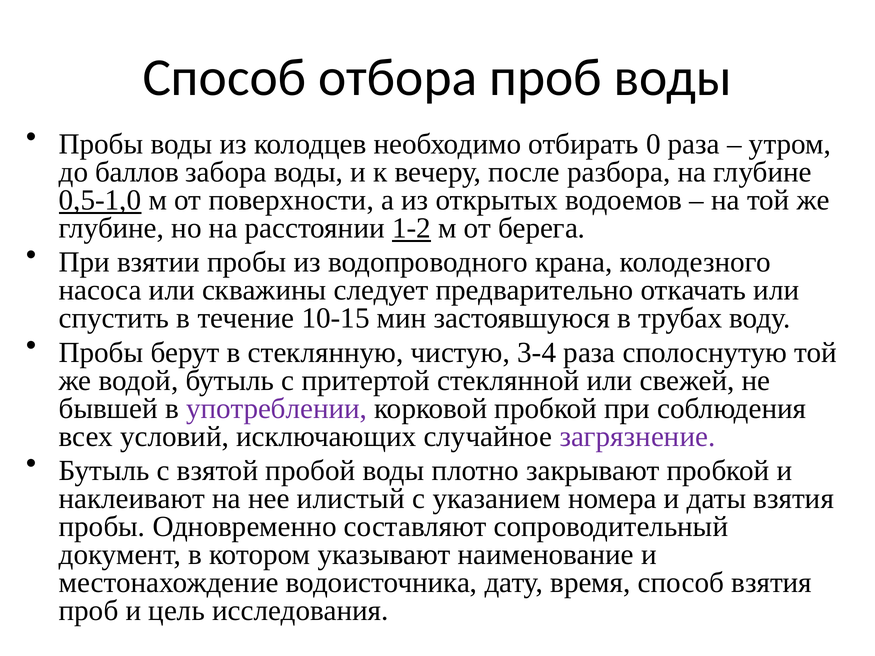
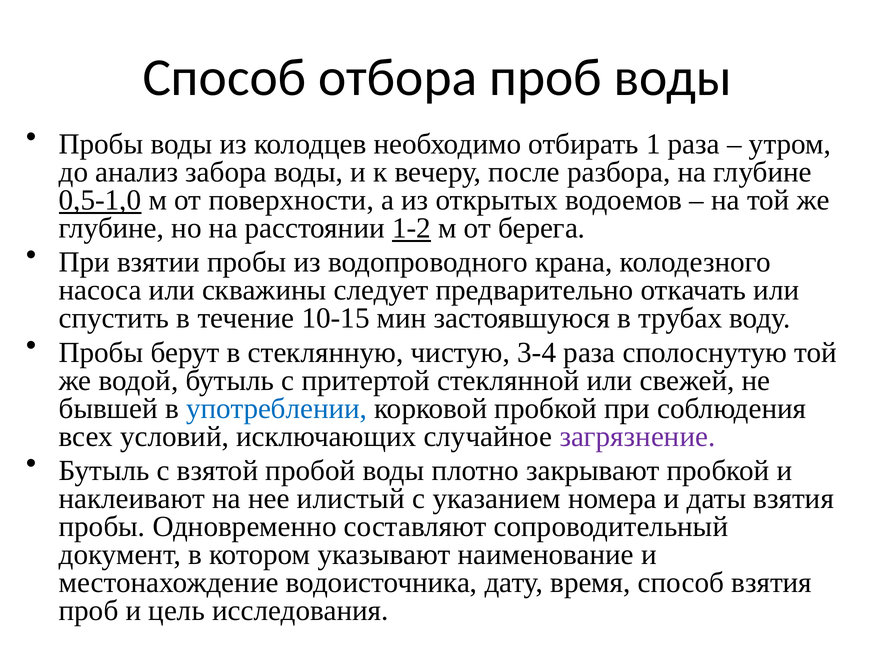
0: 0 -> 1
баллов: баллов -> анализ
употреблении colour: purple -> blue
